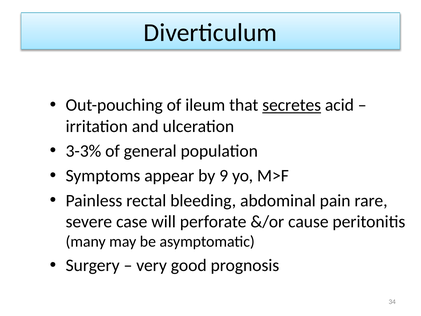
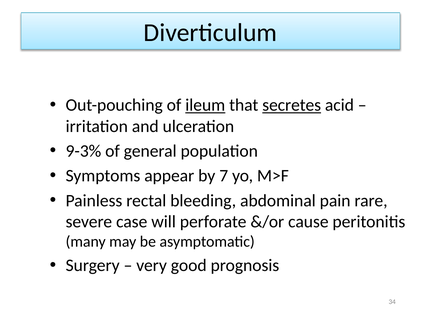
ileum underline: none -> present
3-3%: 3-3% -> 9-3%
9: 9 -> 7
